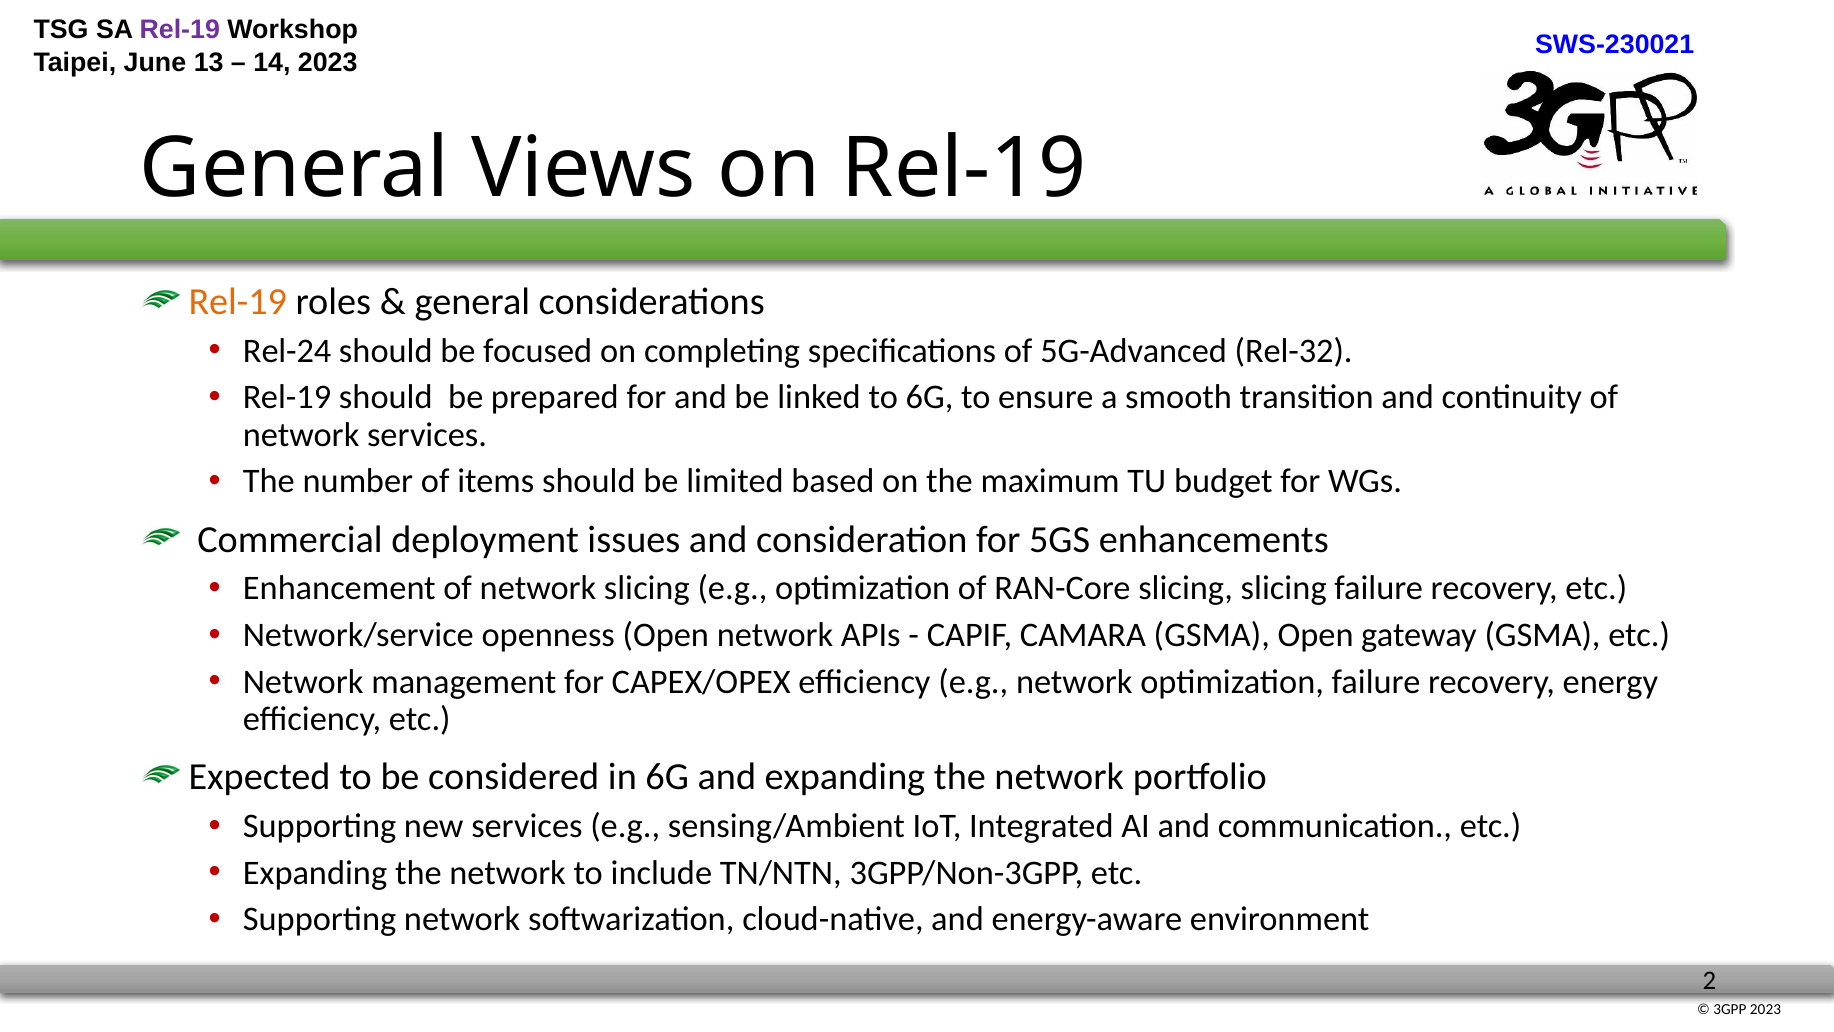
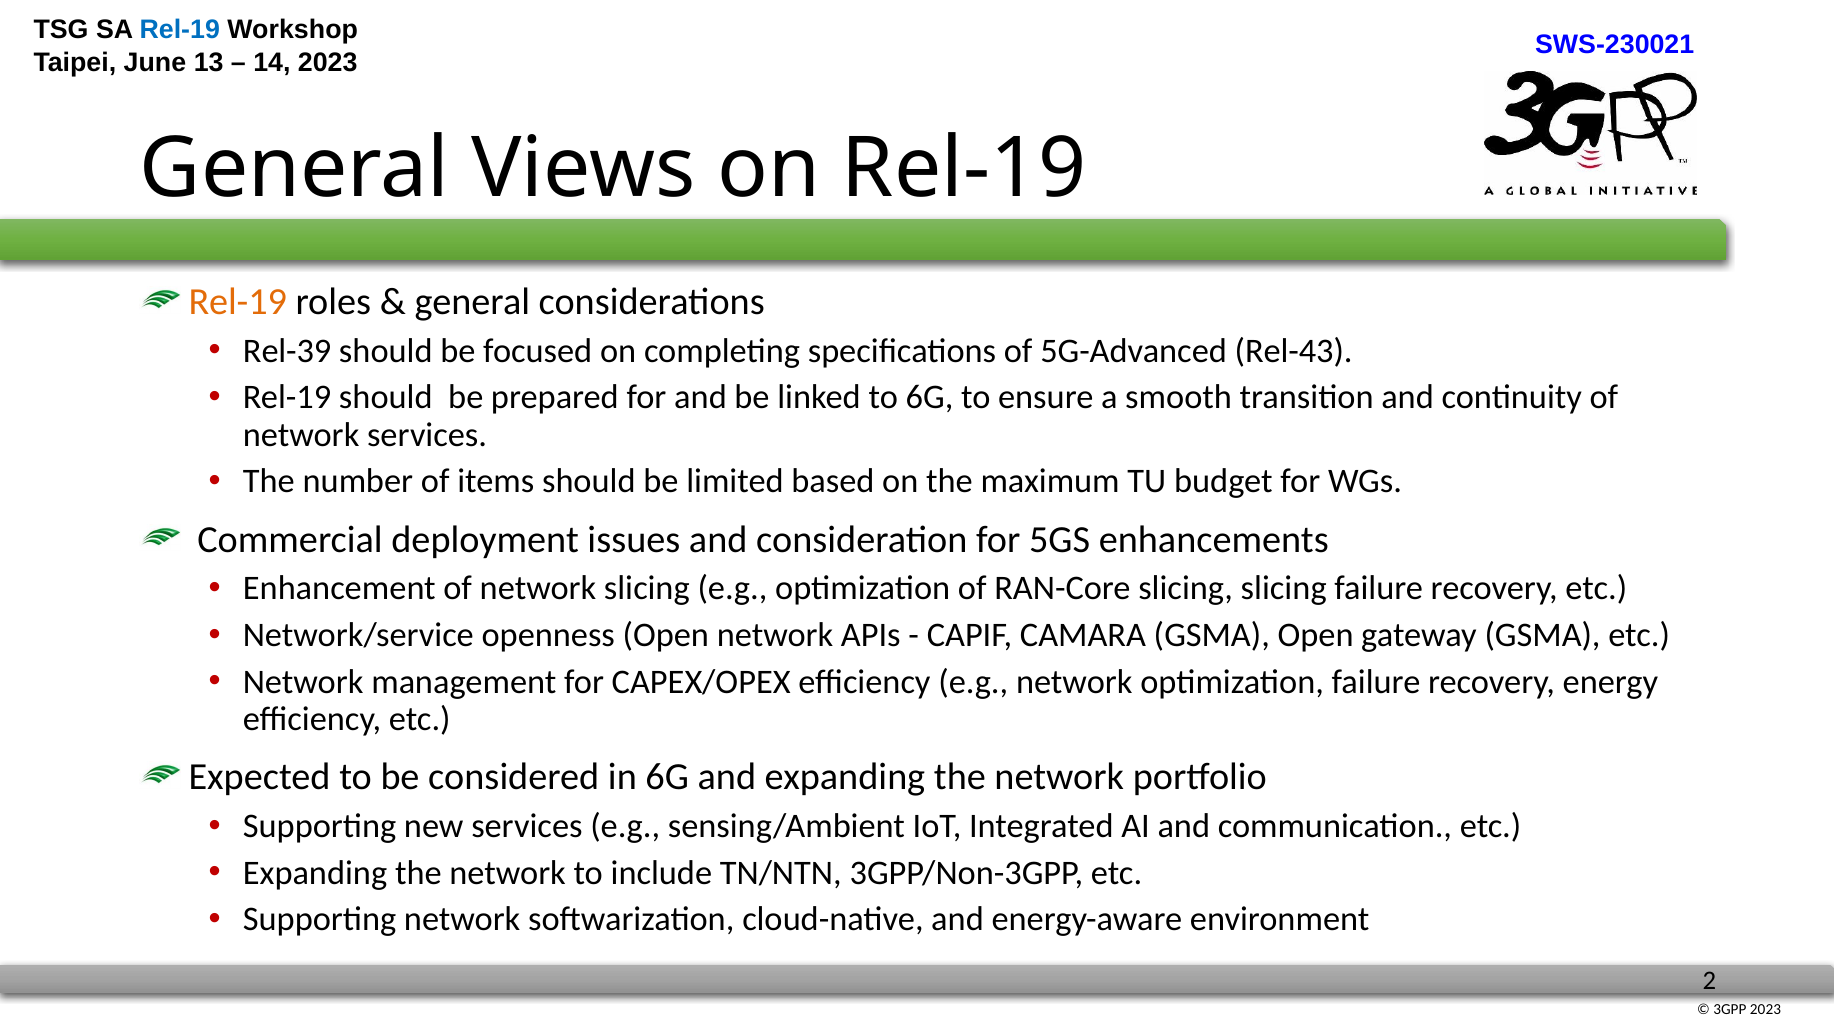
Rel-19 at (180, 30) colour: purple -> blue
Rel-24: Rel-24 -> Rel-39
Rel-32: Rel-32 -> Rel-43
